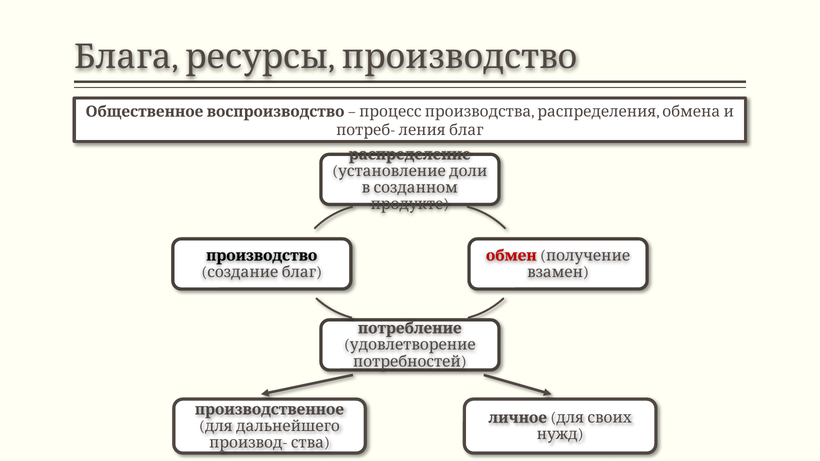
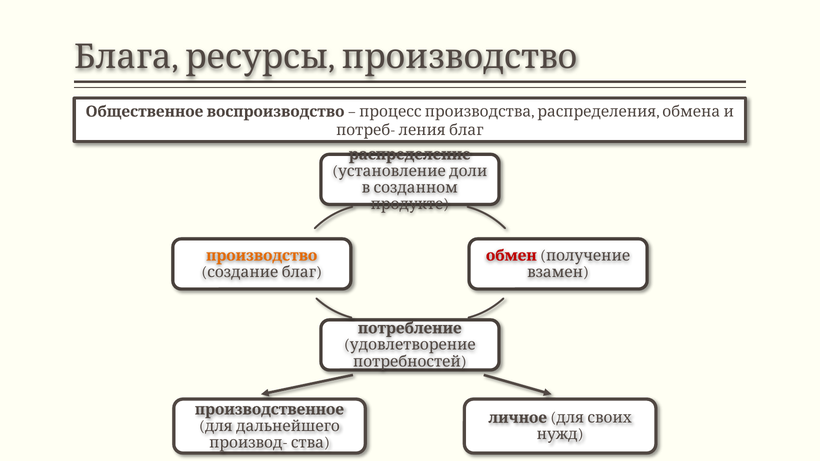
производство at (262, 256) colour: black -> orange
